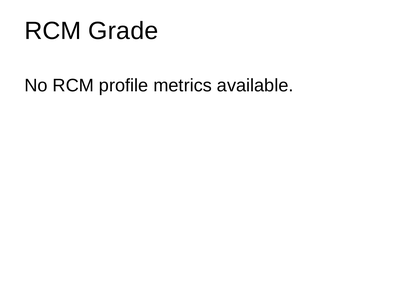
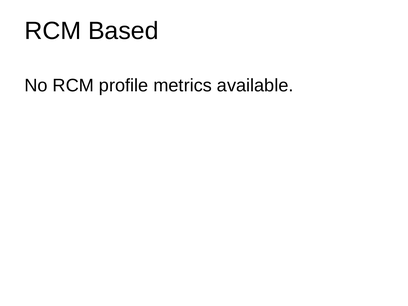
Grade: Grade -> Based
